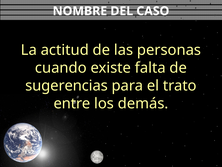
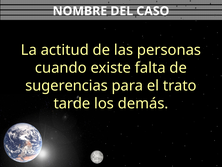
entre: entre -> tarde
